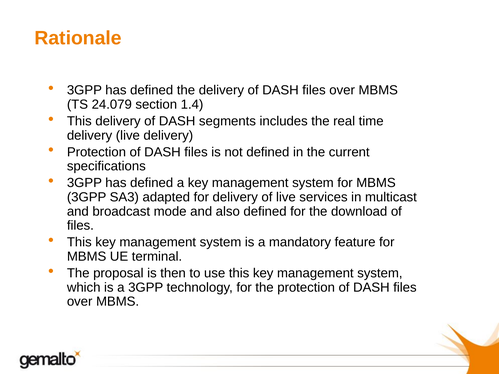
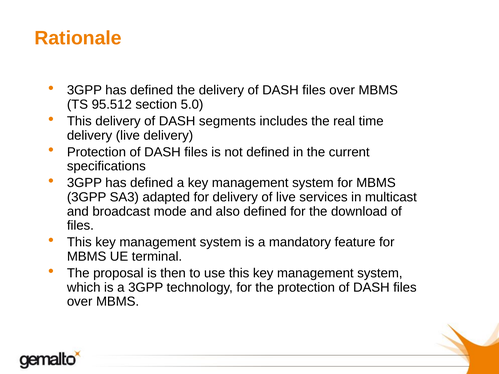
24.079: 24.079 -> 95.512
1.4: 1.4 -> 5.0
